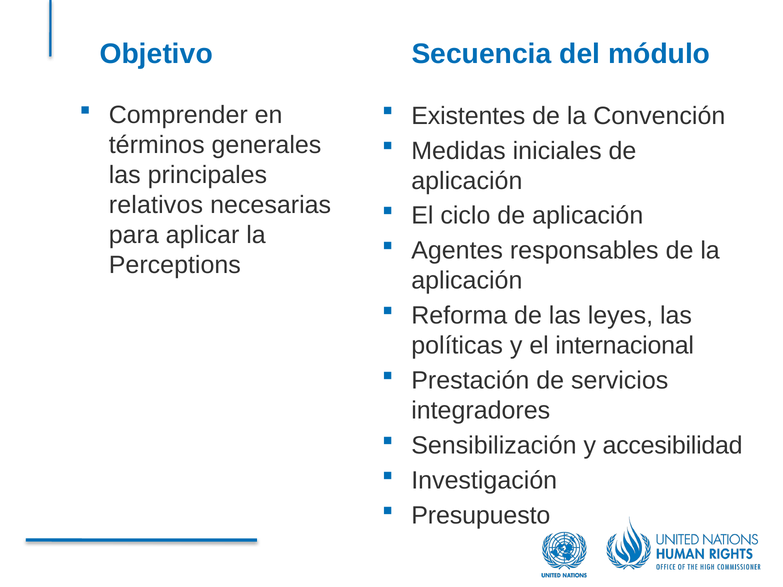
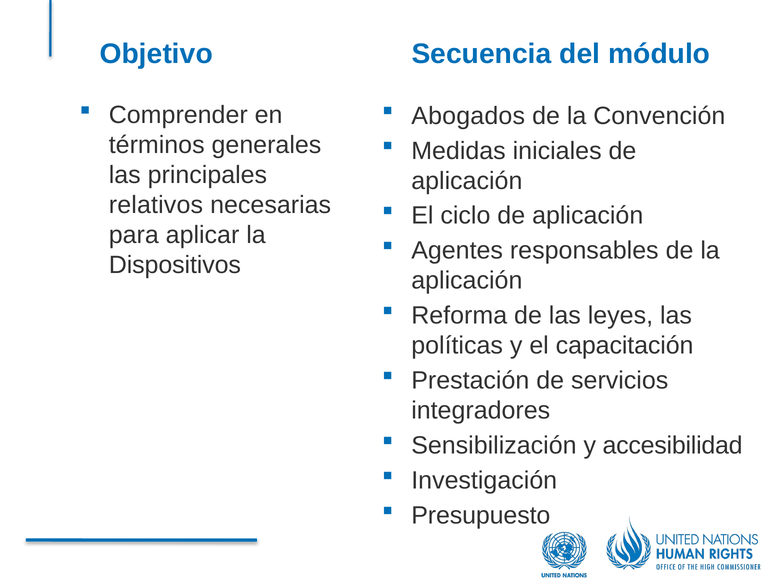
Existentes: Existentes -> Abogados
Perceptions: Perceptions -> Dispositivos
internacional: internacional -> capacitación
